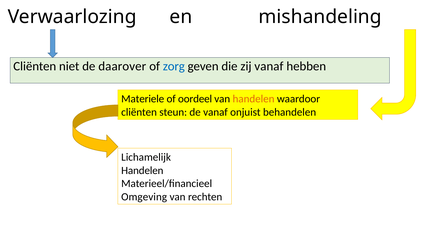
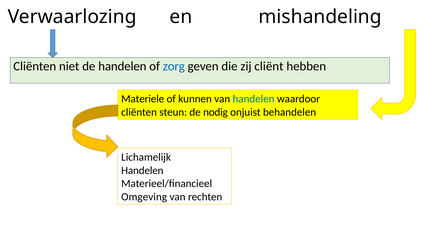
de daarover: daarover -> handelen
zij vanaf: vanaf -> cliënt
oordeel: oordeel -> kunnen
handelen at (254, 99) colour: orange -> blue
de vanaf: vanaf -> nodig
